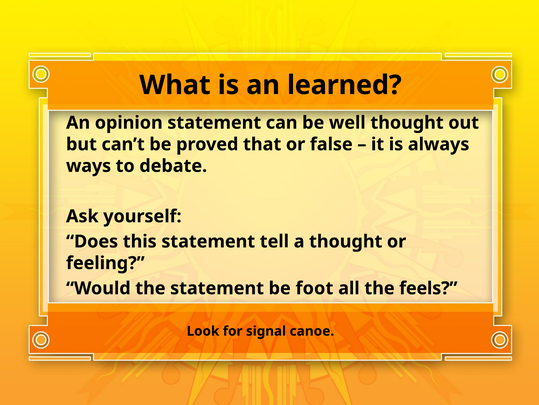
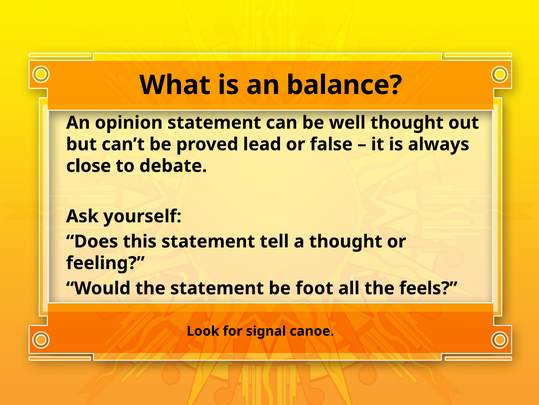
learned: learned -> balance
that: that -> lead
ways: ways -> close
